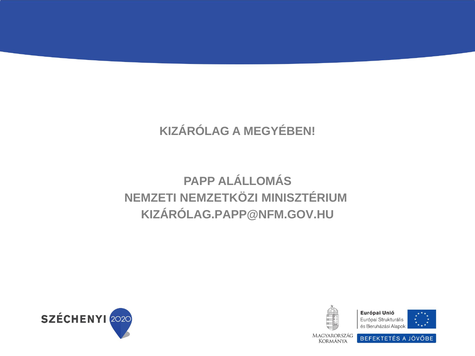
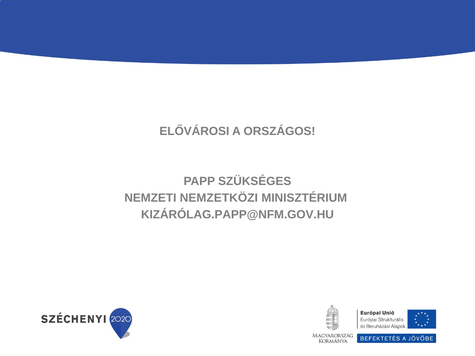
KIZÁRÓLAG: KIZÁRÓLAG -> ELŐVÁROSI
MEGYÉBEN: MEGYÉBEN -> ORSZÁGOS
ALÁLLOMÁS: ALÁLLOMÁS -> SZÜKSÉGES
